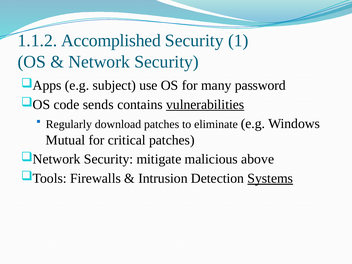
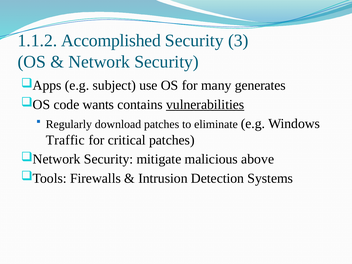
1: 1 -> 3
password: password -> generates
sends: sends -> wants
Mutual: Mutual -> Traffic
Systems underline: present -> none
